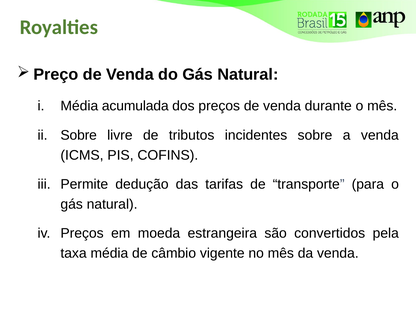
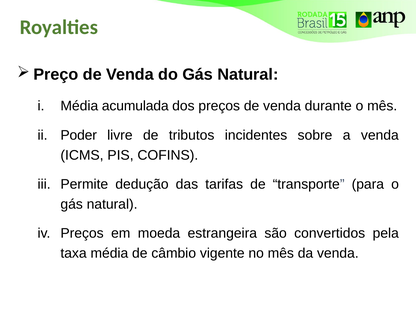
Sobre at (79, 135): Sobre -> Poder
